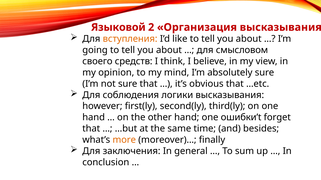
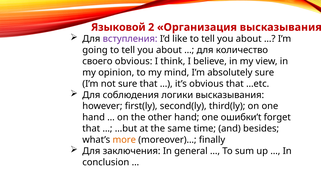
вступления colour: orange -> purple
смысловом: смысловом -> количество
своего средств: средств -> obvious
